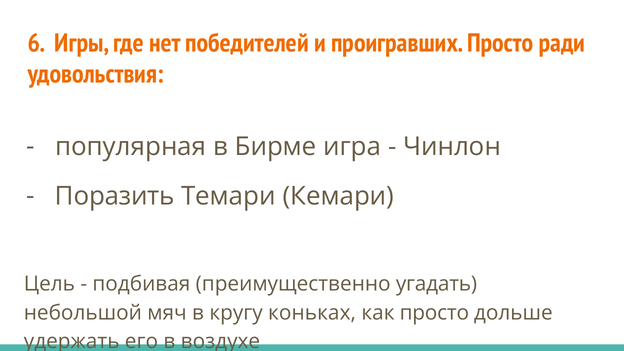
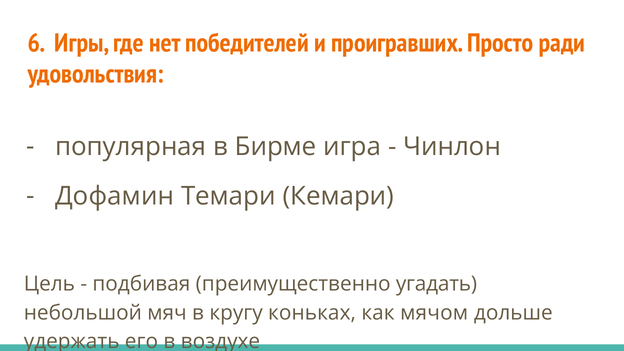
Поразить: Поразить -> Дофамин
как просто: просто -> мячом
